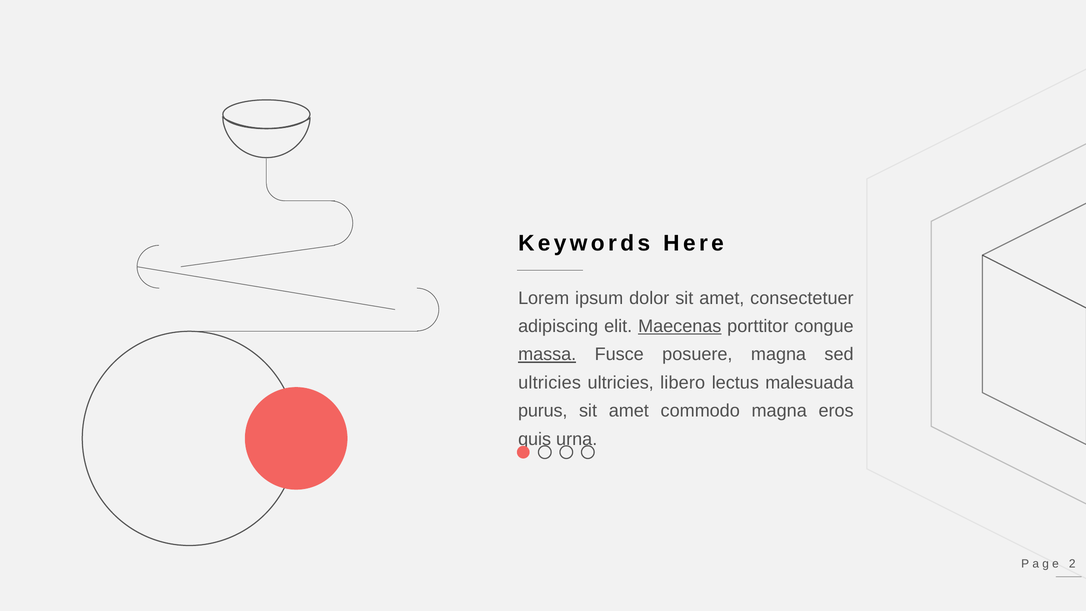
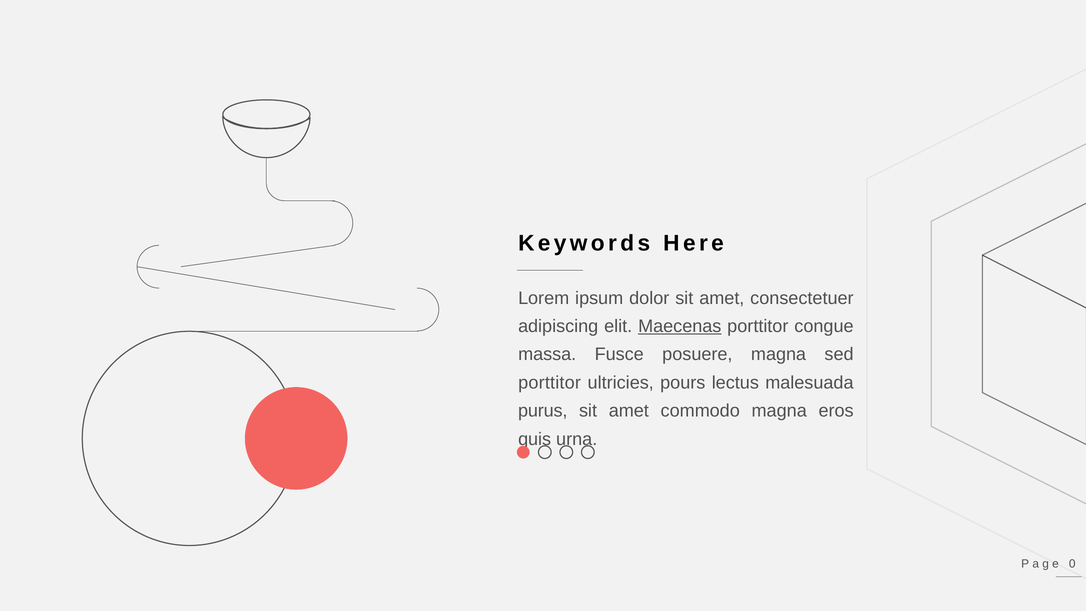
massa underline: present -> none
ultricies at (550, 383): ultricies -> porttitor
libero: libero -> pours
2: 2 -> 0
